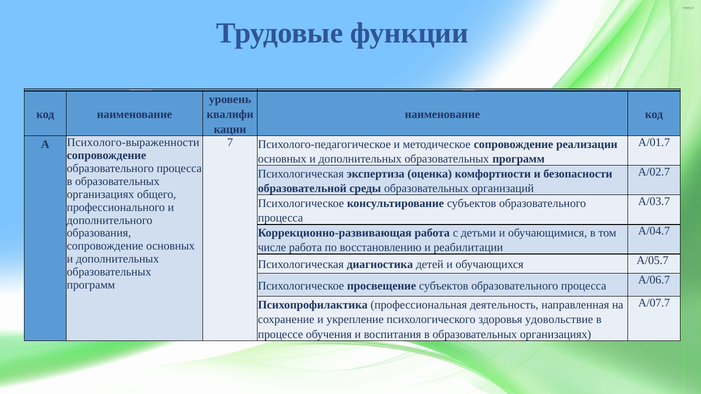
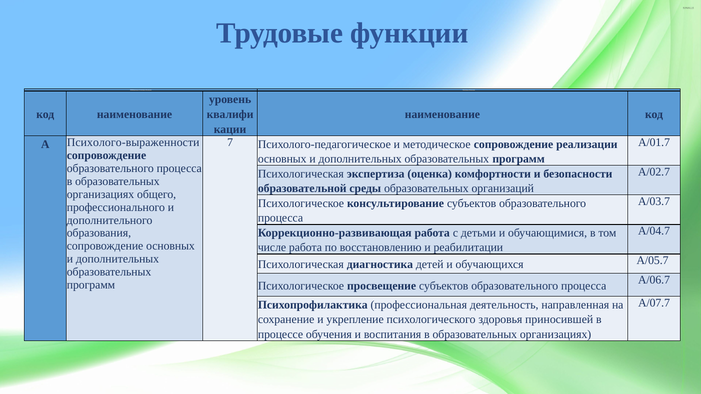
удовольствие: удовольствие -> приносившей
